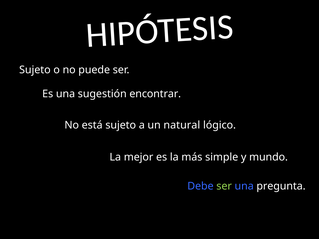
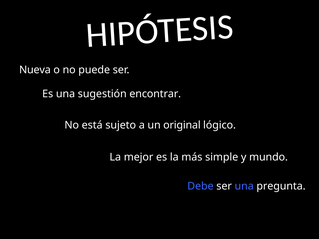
Sujeto at (35, 70): Sujeto -> Nueva
natural: natural -> original
ser at (224, 186) colour: light green -> white
